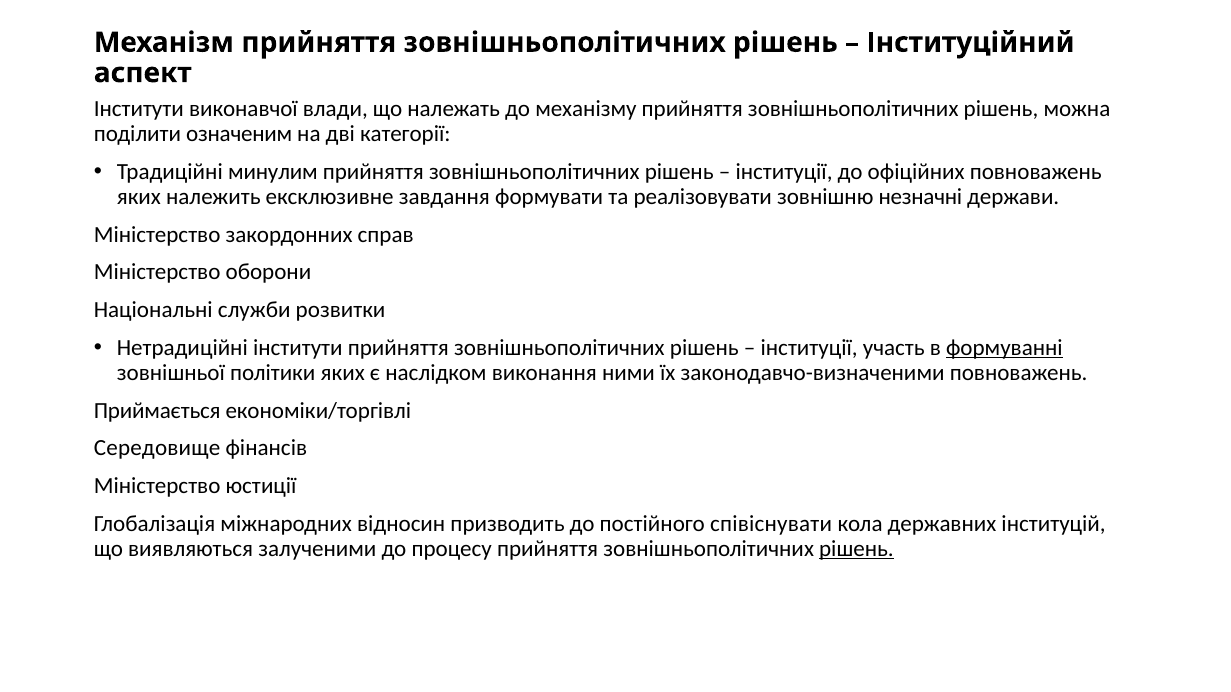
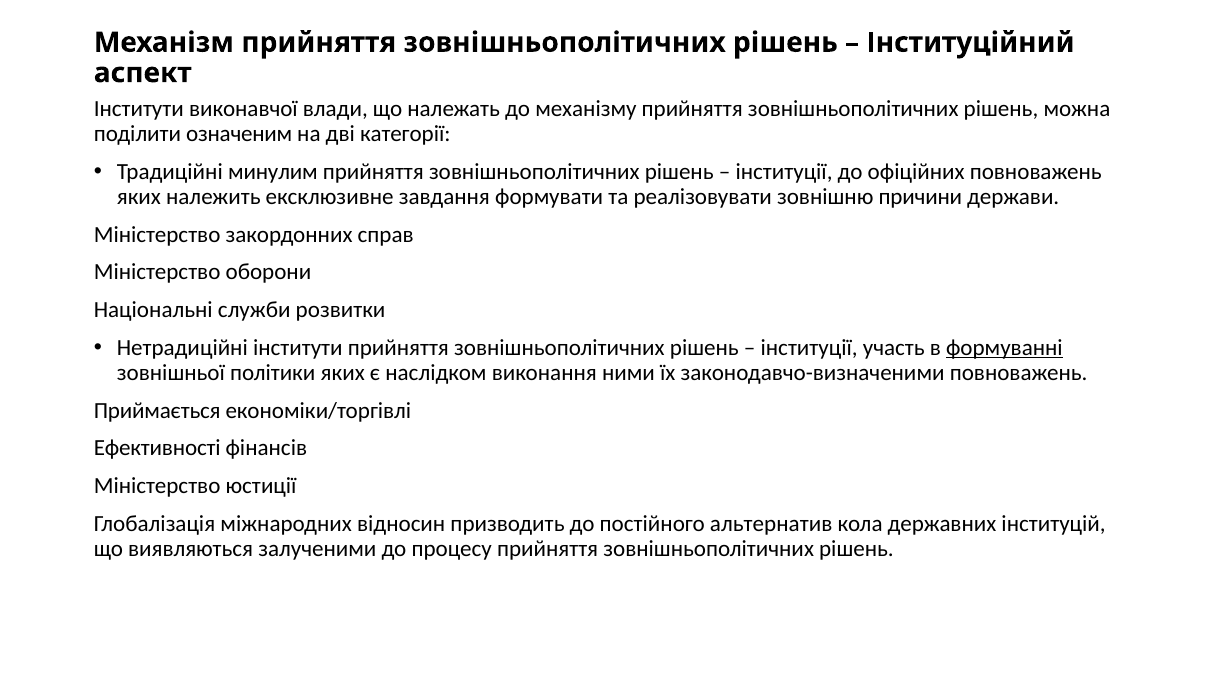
незначні: незначні -> причини
Середовище: Середовище -> Ефективності
співіснувати: співіснувати -> альтернатив
рішень at (856, 549) underline: present -> none
